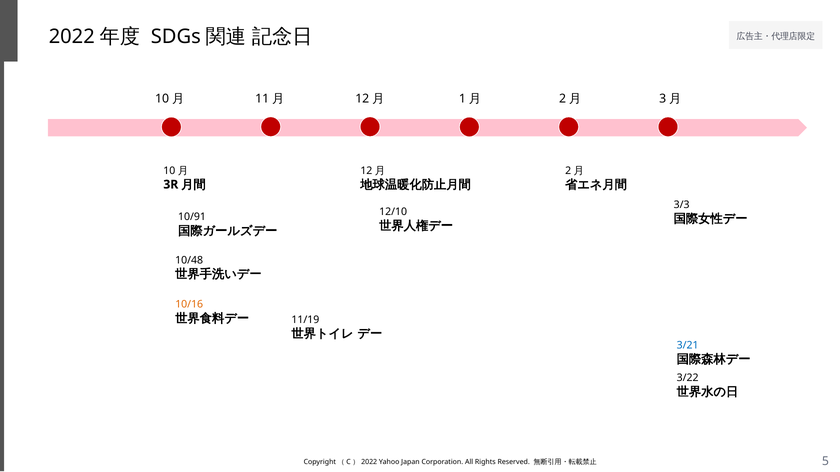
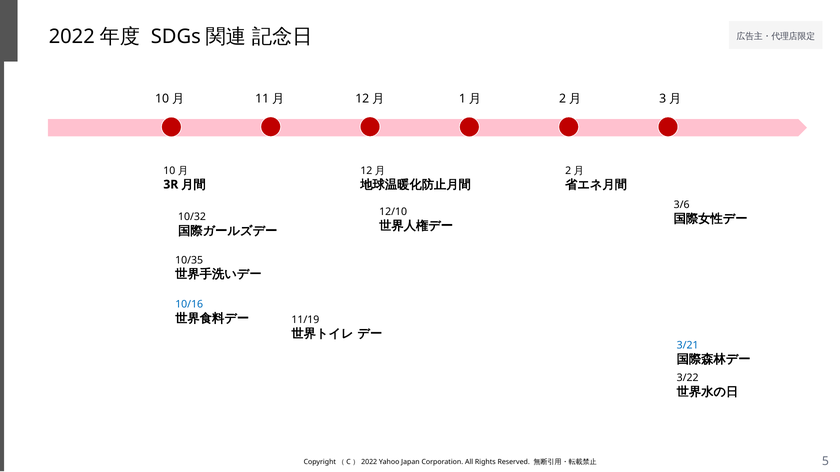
3/3: 3/3 -> 3/6
10/91: 10/91 -> 10/32
10/48: 10/48 -> 10/35
10/16 colour: orange -> blue
